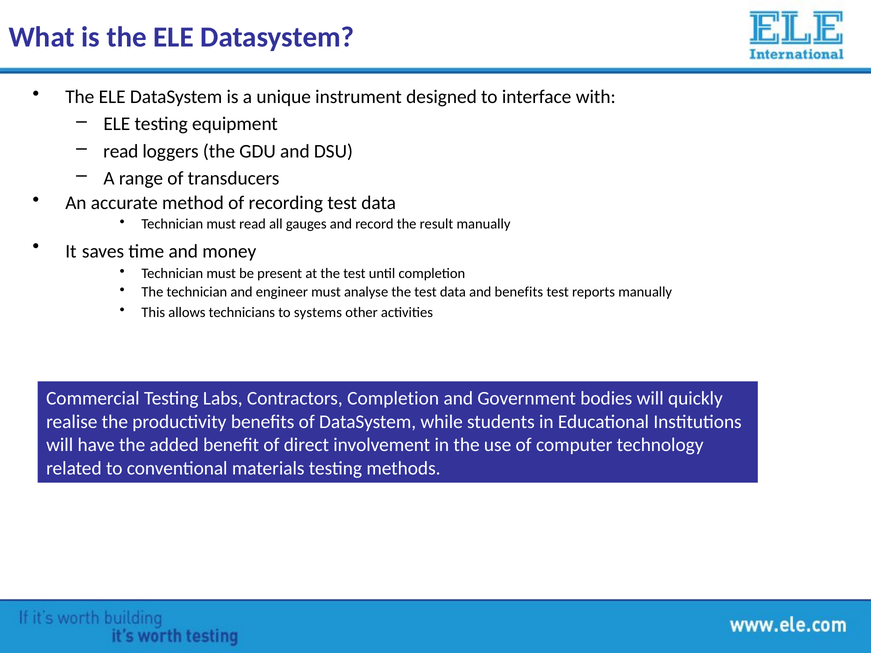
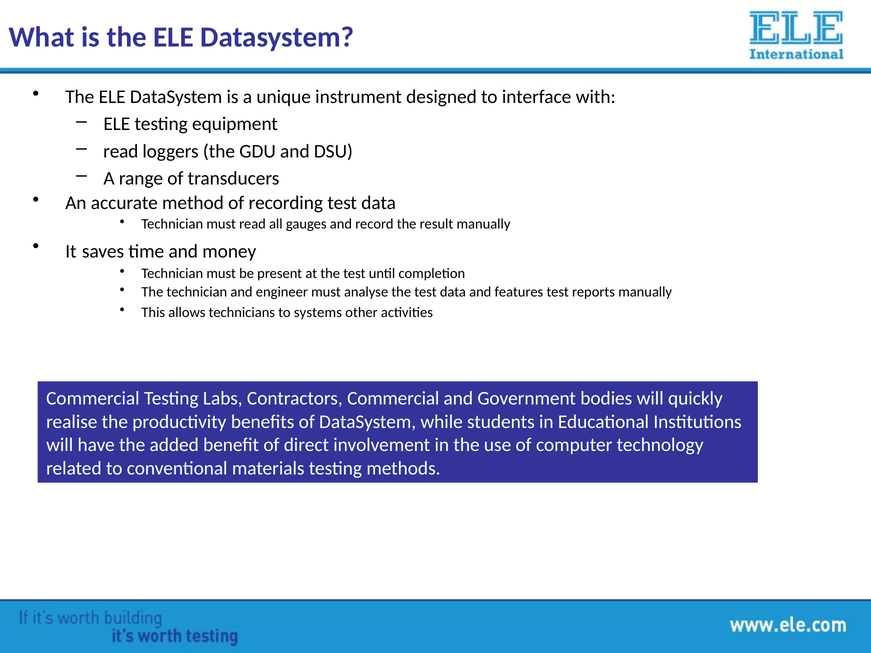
and benefits: benefits -> features
Contractors Completion: Completion -> Commercial
